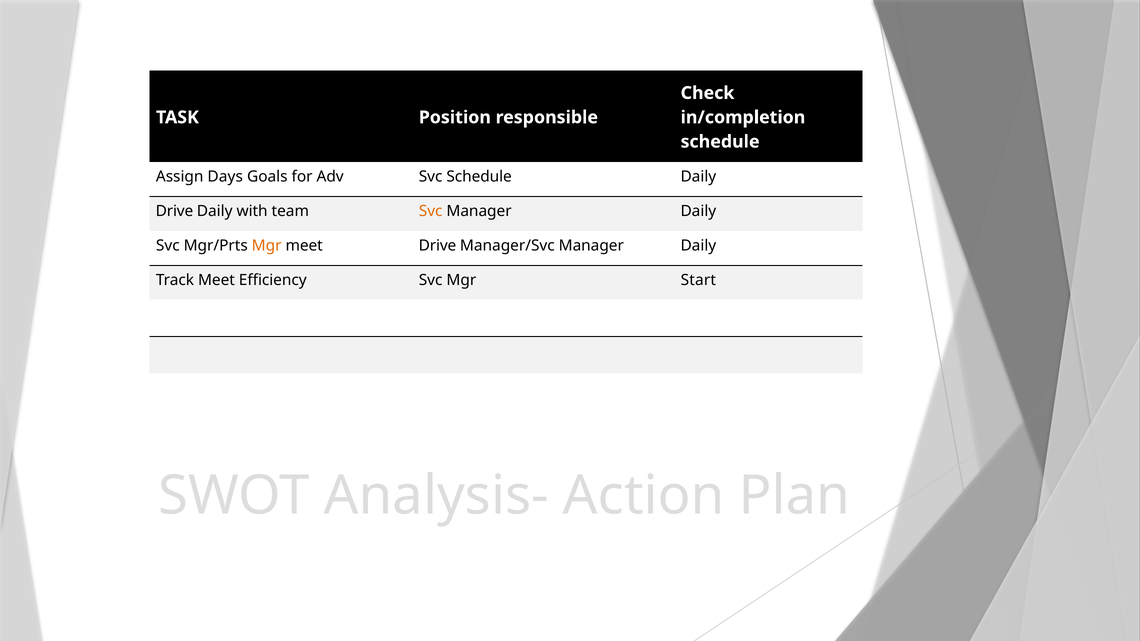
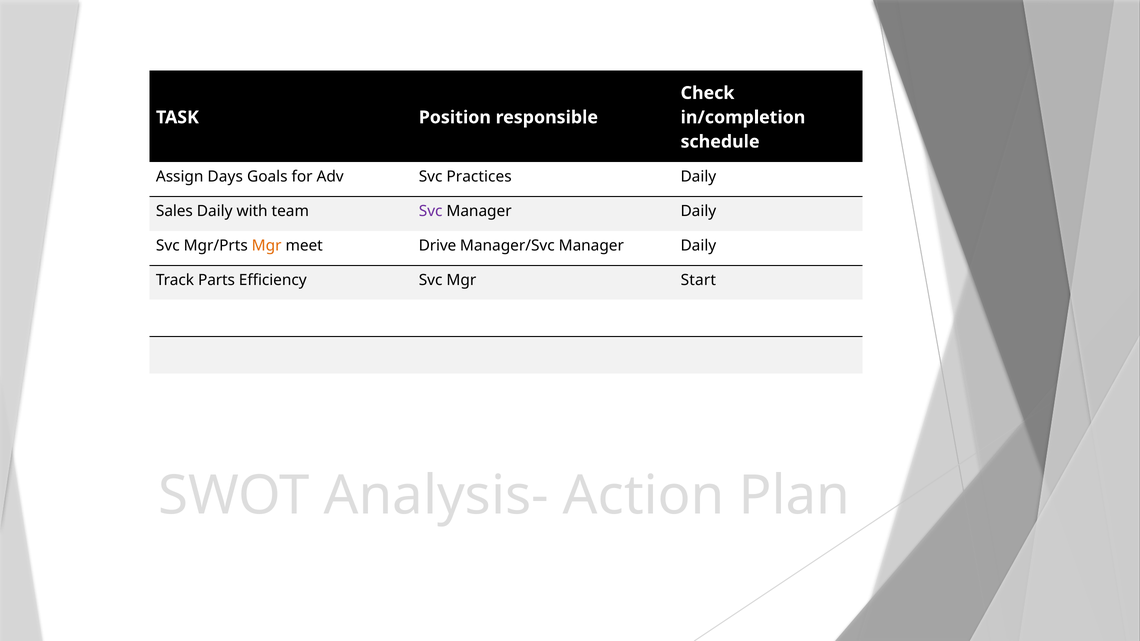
Svc Schedule: Schedule -> Practices
Drive at (174, 211): Drive -> Sales
Svc at (431, 211) colour: orange -> purple
Track Meet: Meet -> Parts
